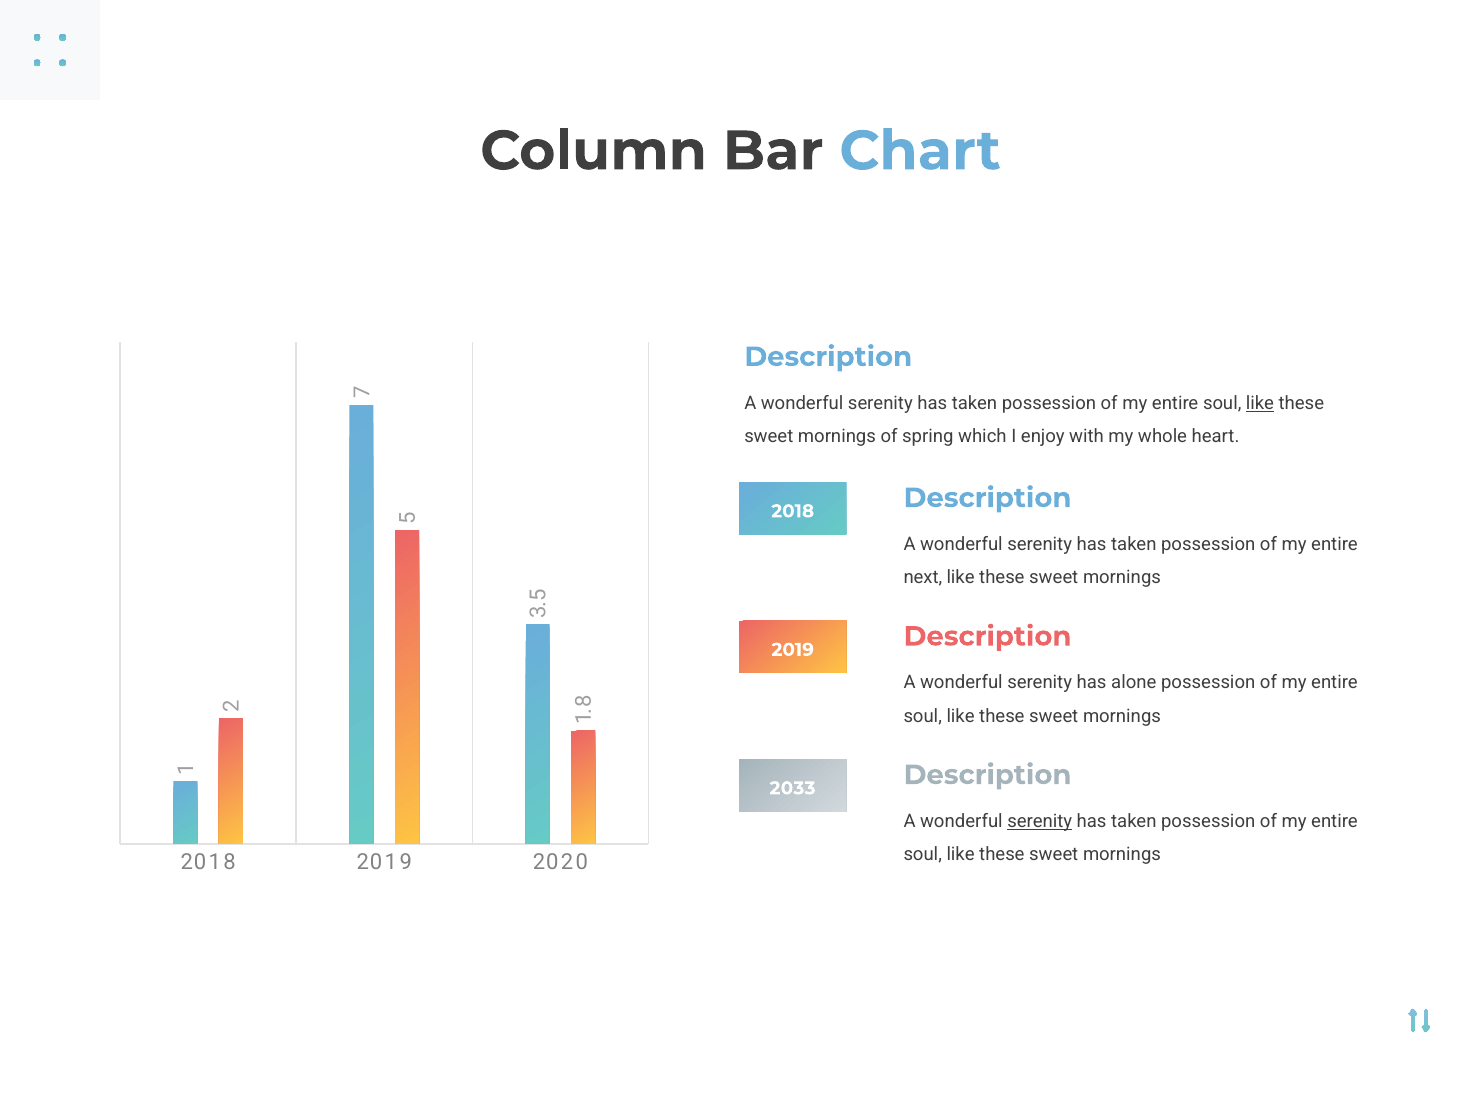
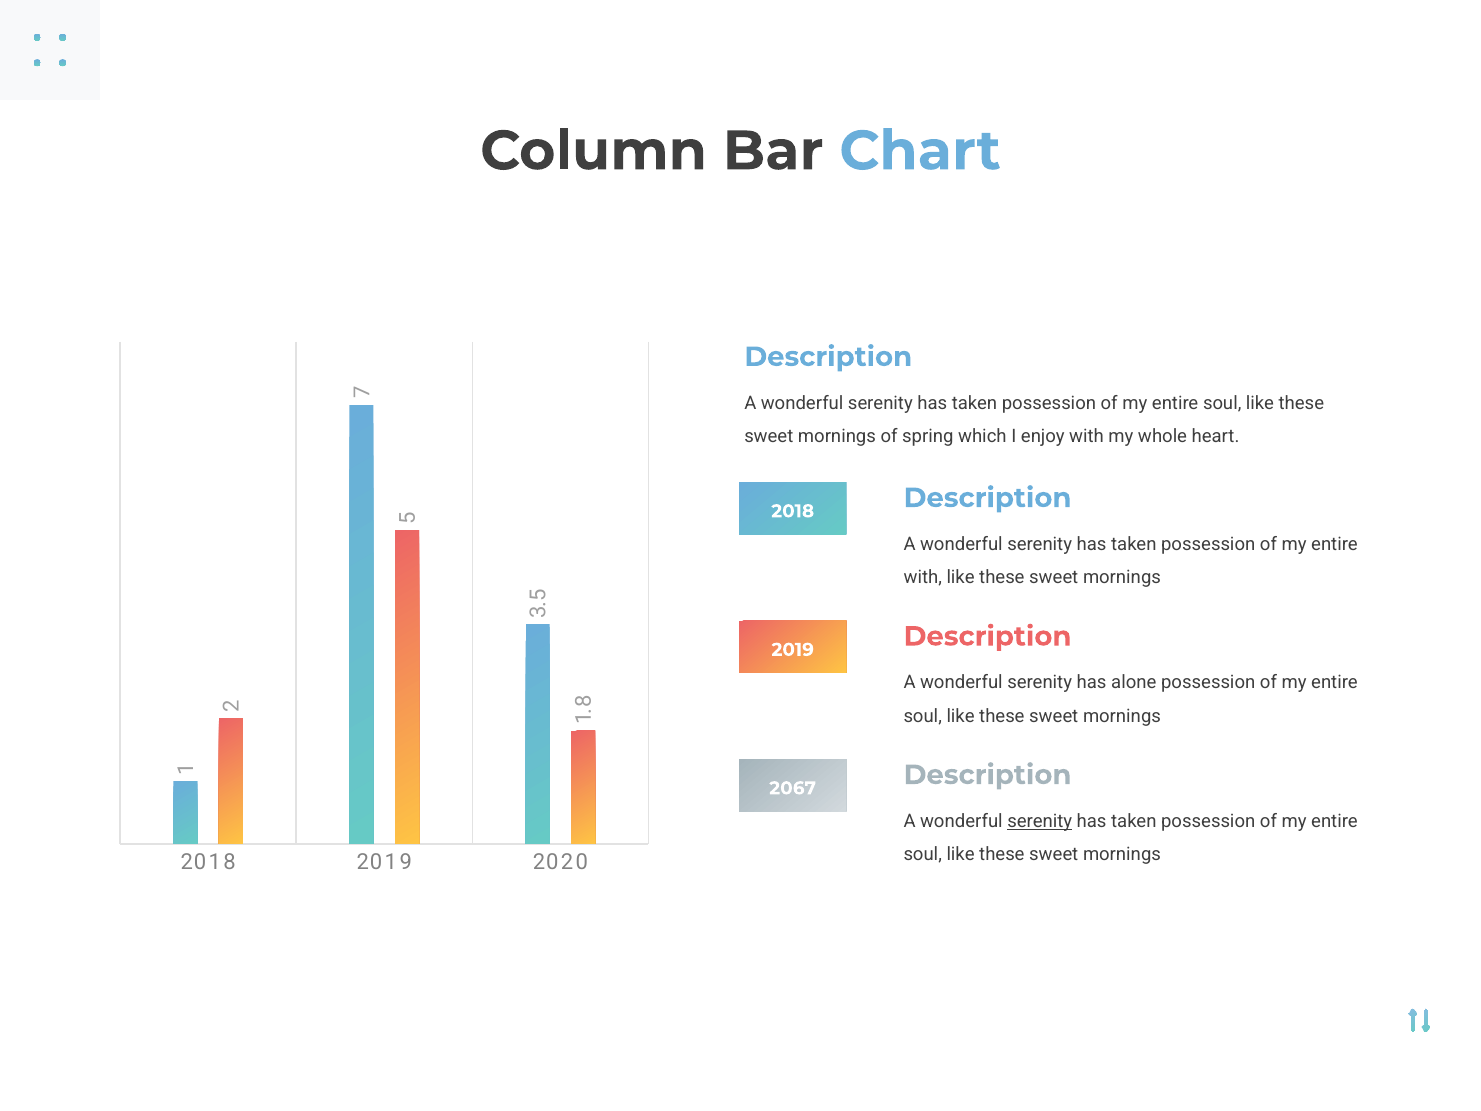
like at (1260, 403) underline: present -> none
next at (923, 578): next -> with
2033: 2033 -> 2067
